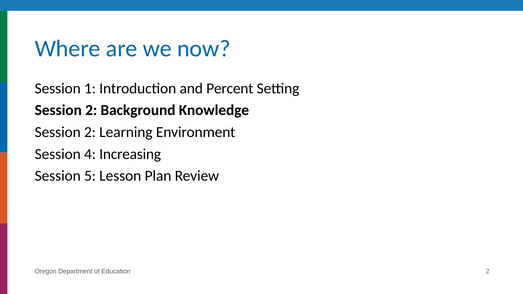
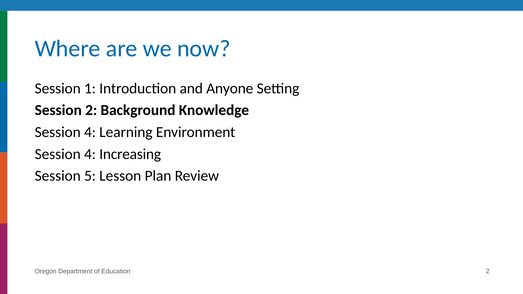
Percent: Percent -> Anyone
2 at (90, 132): 2 -> 4
